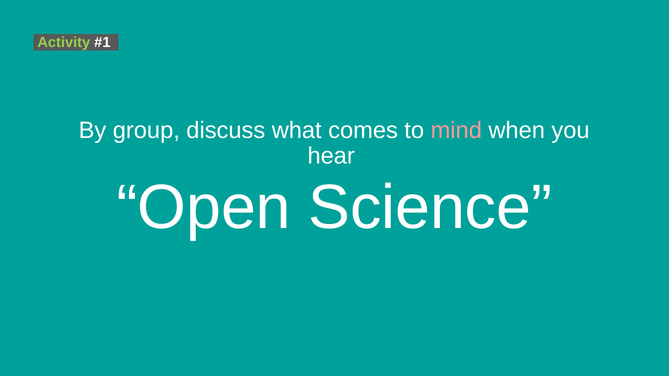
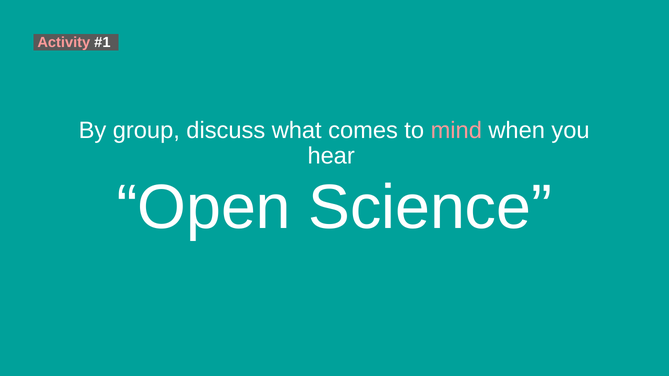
Activity colour: light green -> pink
